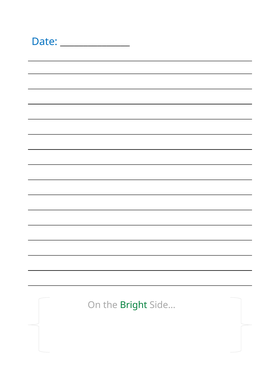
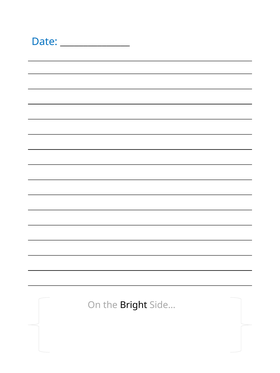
Bright colour: green -> black
